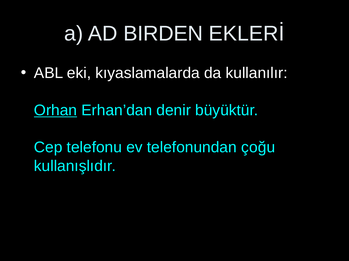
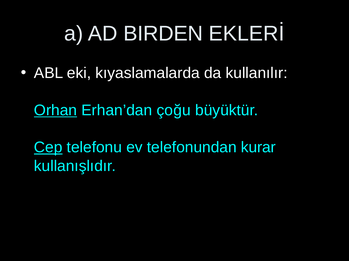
denir: denir -> çoğu
Cep underline: none -> present
çoğu: çoğu -> kurar
